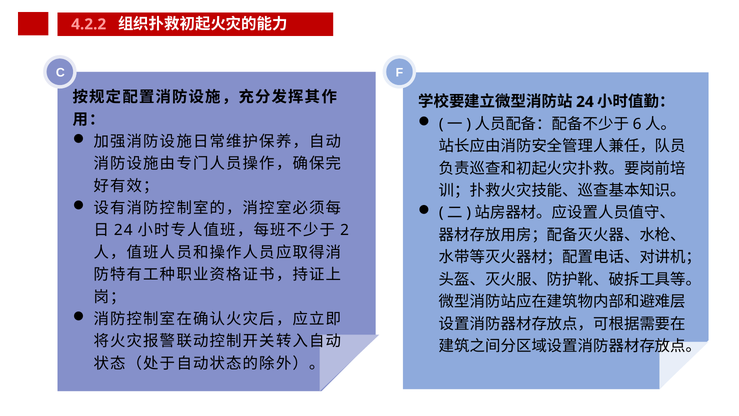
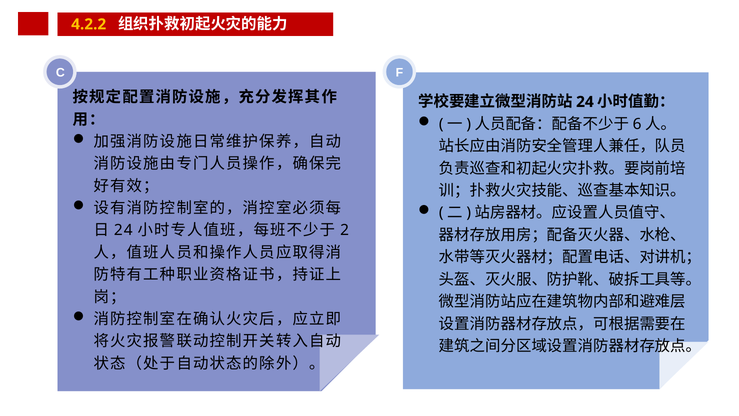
4.2.2 colour: pink -> yellow
